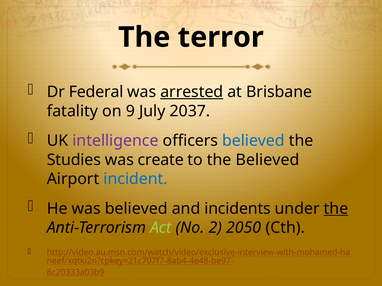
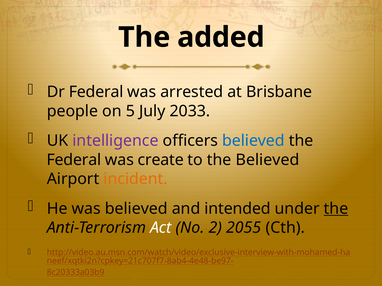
terror: terror -> added
arrested underline: present -> none
fatality: fatality -> people
9: 9 -> 5
2037: 2037 -> 2033
Studies at (74, 160): Studies -> Federal
incident colour: blue -> orange
incidents: incidents -> intended
Act colour: light green -> white
2050: 2050 -> 2055
